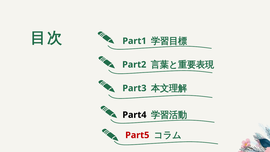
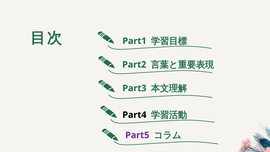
Part5 colour: red -> purple
